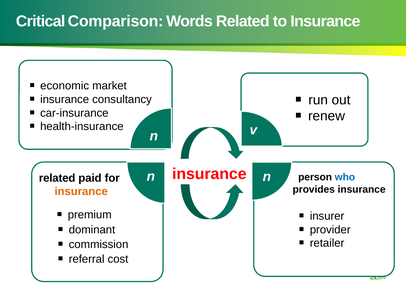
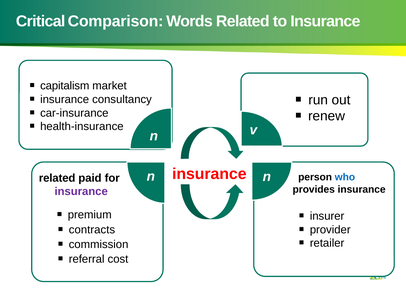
economic: economic -> capitalism
insurance at (81, 191) colour: orange -> purple
dominant: dominant -> contracts
